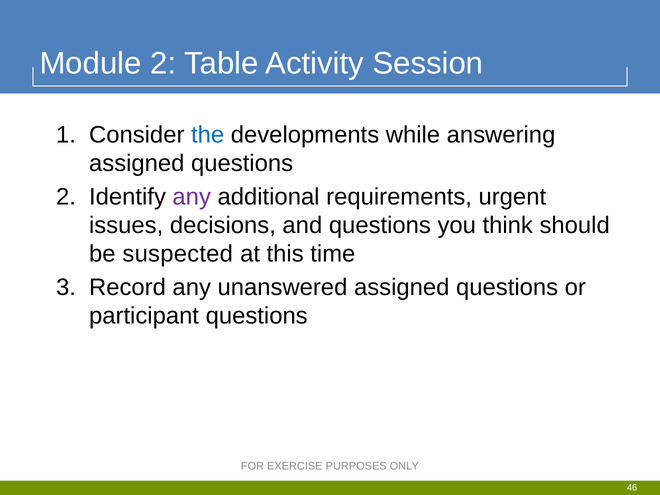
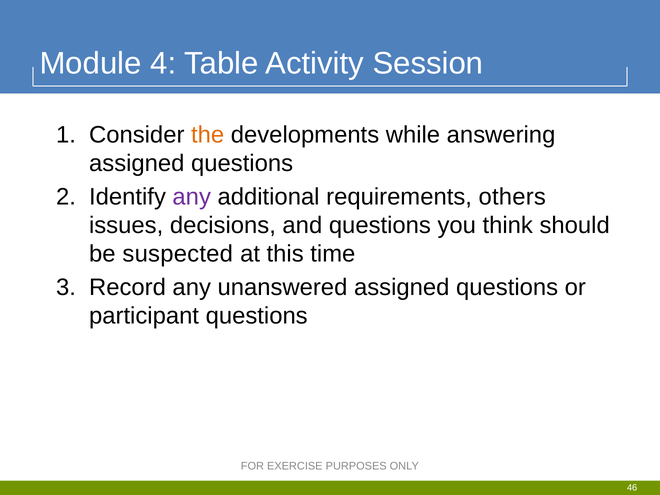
Module 2: 2 -> 4
the colour: blue -> orange
urgent: urgent -> others
